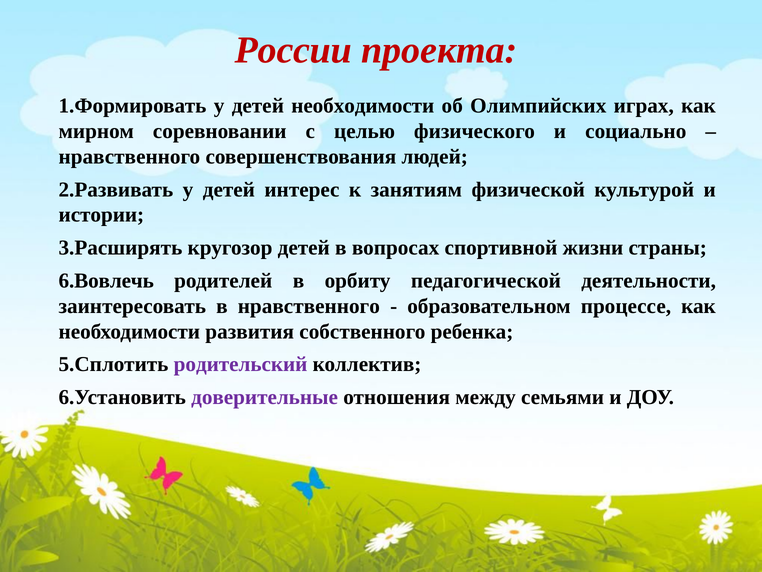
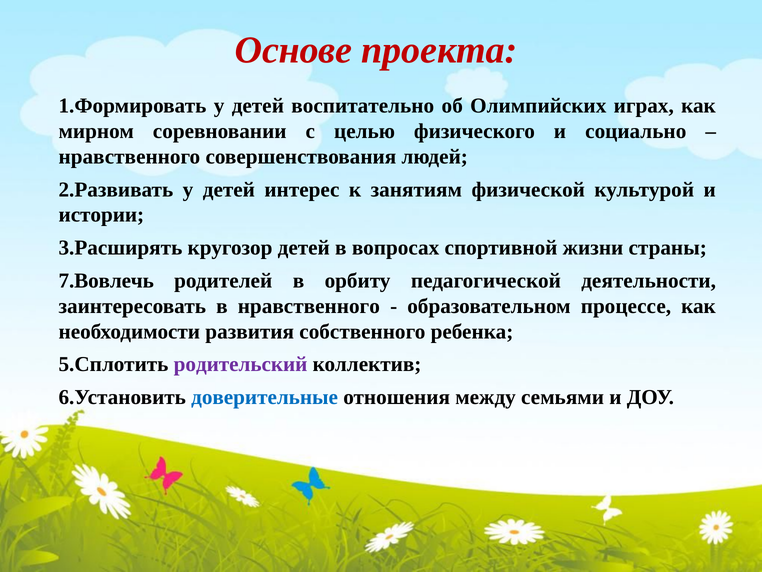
России: России -> Основе
детей необходимости: необходимости -> воспитательно
6.Вовлечь: 6.Вовлечь -> 7.Вовлечь
доверительные colour: purple -> blue
